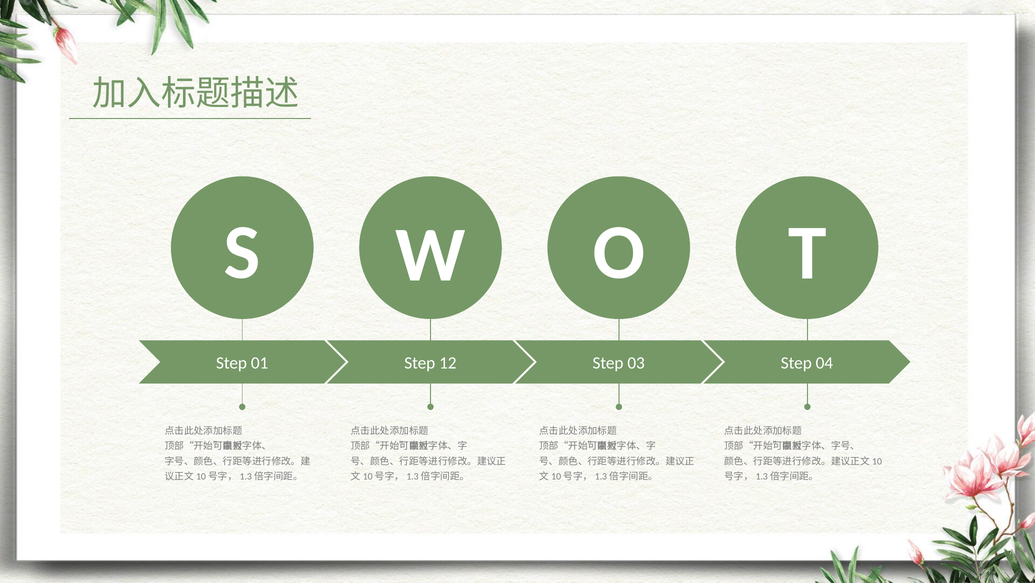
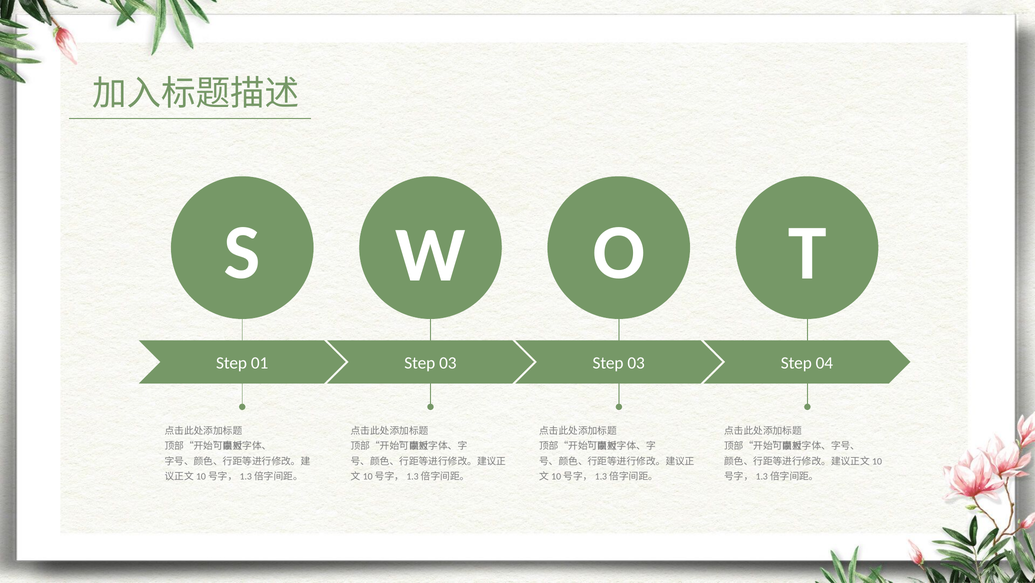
01 Step 12: 12 -> 03
